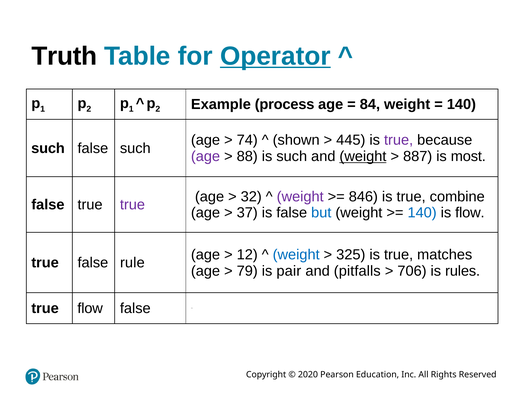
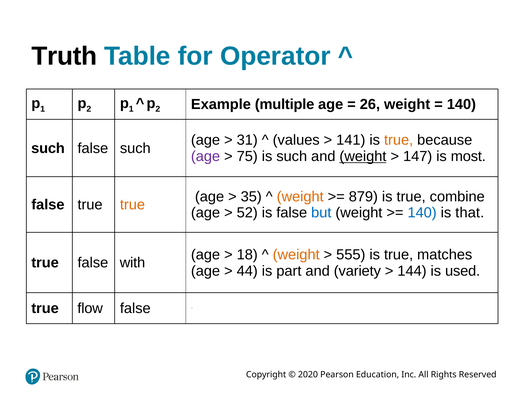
Operator underline: present -> none
process: process -> multiple
84: 84 -> 26
74: 74 -> 31
shown: shown -> values
445: 445 -> 141
true at (399, 140) colour: purple -> orange
88: 88 -> 75
887: 887 -> 147
32: 32 -> 35
weight at (300, 197) colour: purple -> orange
846: 846 -> 879
true at (132, 205) colour: purple -> orange
37: 37 -> 52
is flow: flow -> that
12: 12 -> 18
weight at (296, 255) colour: blue -> orange
325: 325 -> 555
rule: rule -> with
79: 79 -> 44
pair: pair -> part
pitfalls: pitfalls -> variety
706: 706 -> 144
rules: rules -> used
